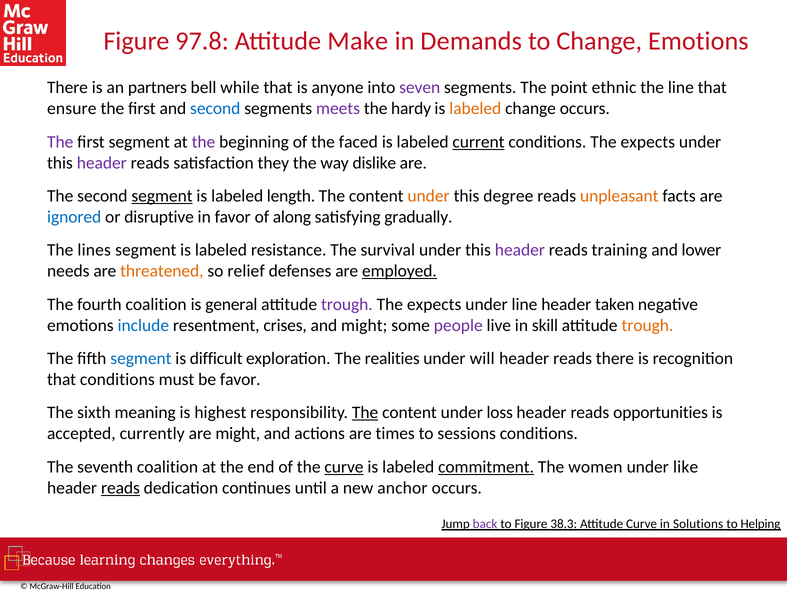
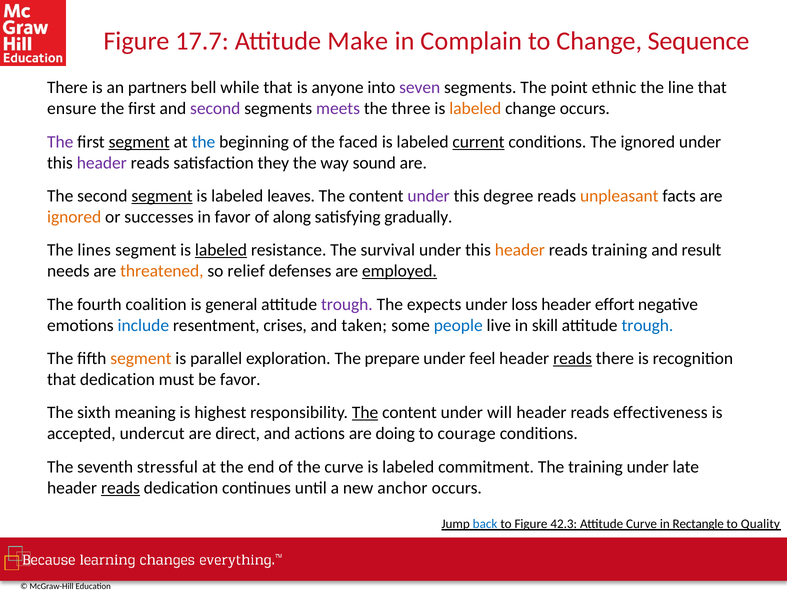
97.8: 97.8 -> 17.7
Demands: Demands -> Complain
Change Emotions: Emotions -> Sequence
second at (215, 109) colour: blue -> purple
hardy: hardy -> three
segment at (139, 142) underline: none -> present
the at (203, 142) colour: purple -> blue
conditions The expects: expects -> ignored
dislike: dislike -> sound
length: length -> leaves
under at (429, 196) colour: orange -> purple
ignored at (74, 217) colour: blue -> orange
disruptive: disruptive -> successes
labeled at (221, 250) underline: none -> present
header at (520, 250) colour: purple -> orange
lower: lower -> result
under line: line -> loss
taken: taken -> effort
and might: might -> taken
people colour: purple -> blue
trough at (647, 325) colour: orange -> blue
segment at (141, 359) colour: blue -> orange
difficult: difficult -> parallel
realities: realities -> prepare
will: will -> feel
reads at (573, 359) underline: none -> present
that conditions: conditions -> dedication
loss: loss -> will
opportunities: opportunities -> effectiveness
currently: currently -> undercut
are might: might -> direct
times: times -> doing
sessions: sessions -> courage
seventh coalition: coalition -> stressful
curve at (344, 467) underline: present -> none
commitment underline: present -> none
The women: women -> training
like: like -> late
back colour: purple -> blue
38.3: 38.3 -> 42.3
Solutions: Solutions -> Rectangle
Helping: Helping -> Quality
